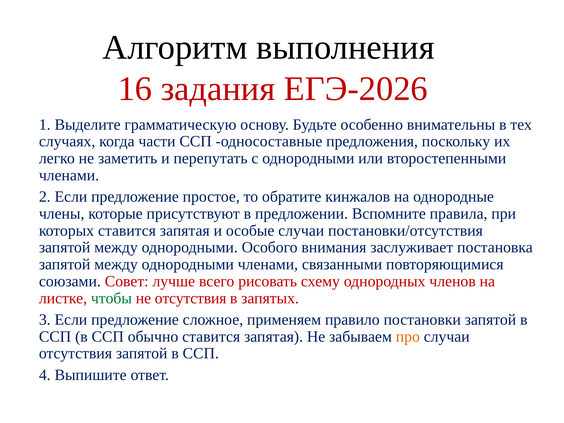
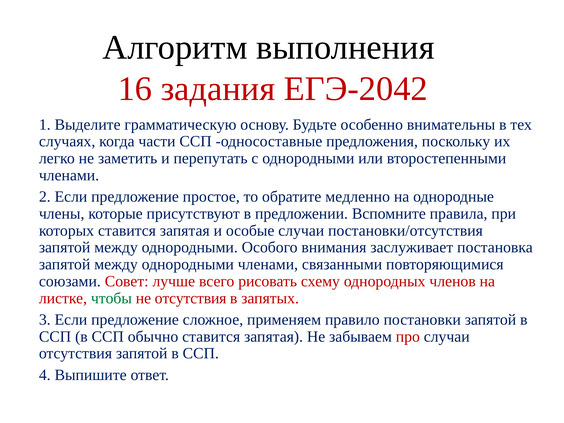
ЕГЭ-2026: ЕГЭ-2026 -> ЕГЭ-2042
кинжалов: кинжалов -> медленно
про colour: orange -> red
